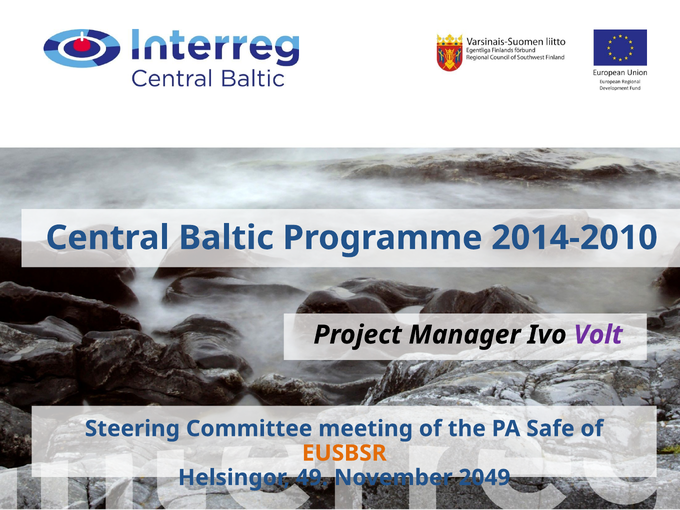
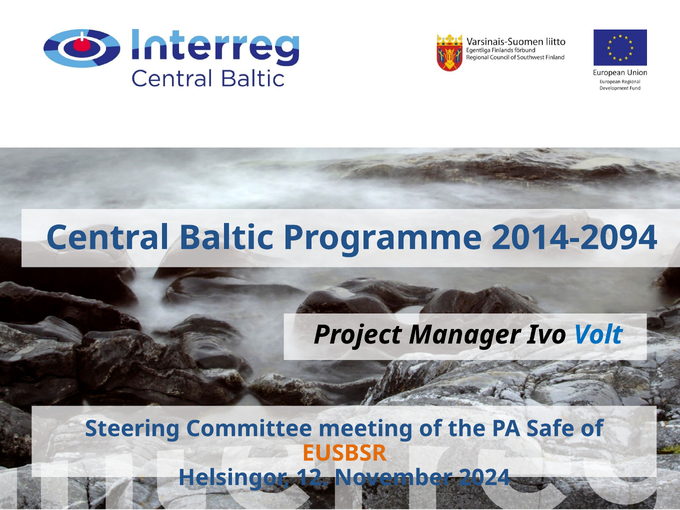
2014-2010: 2014-2010 -> 2014-2094
Volt colour: purple -> blue
49: 49 -> 12
2049: 2049 -> 2024
